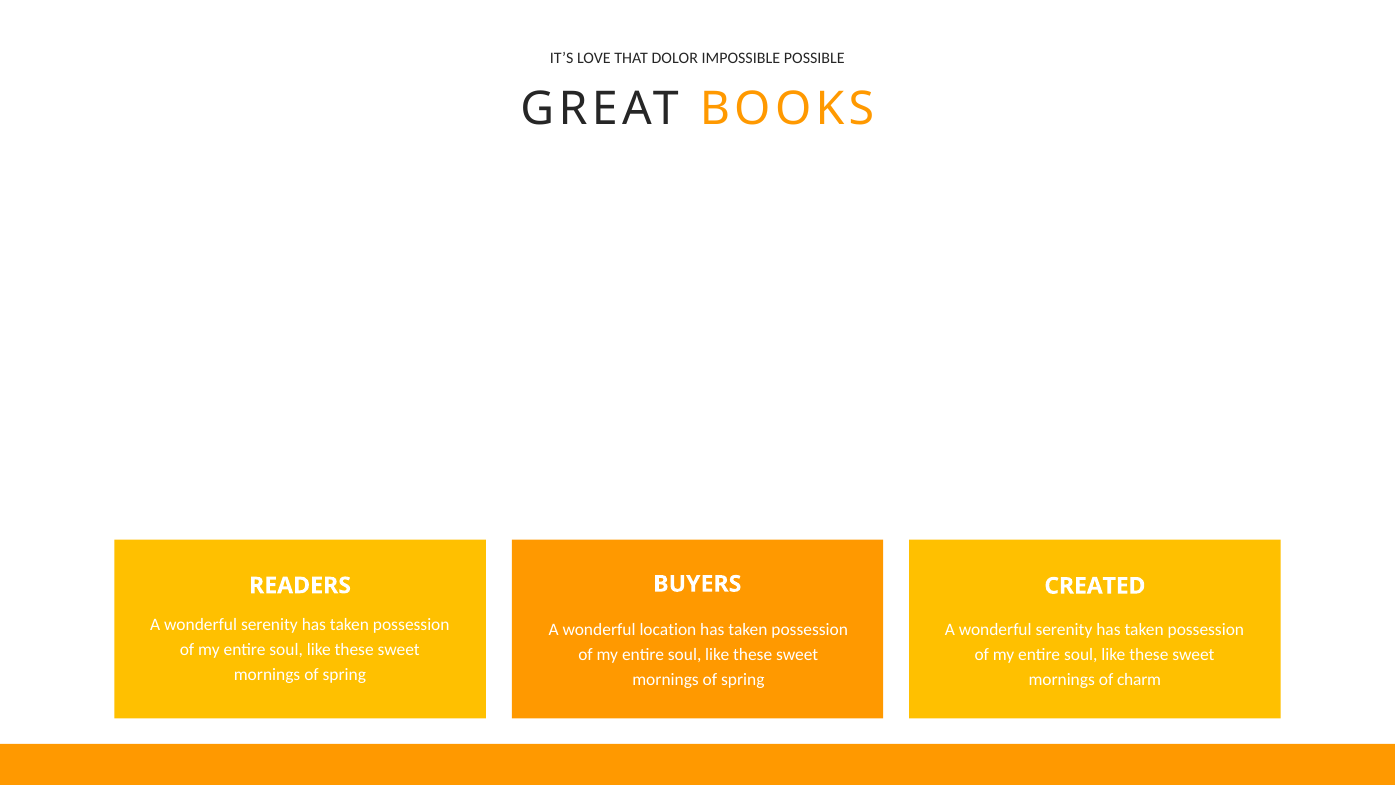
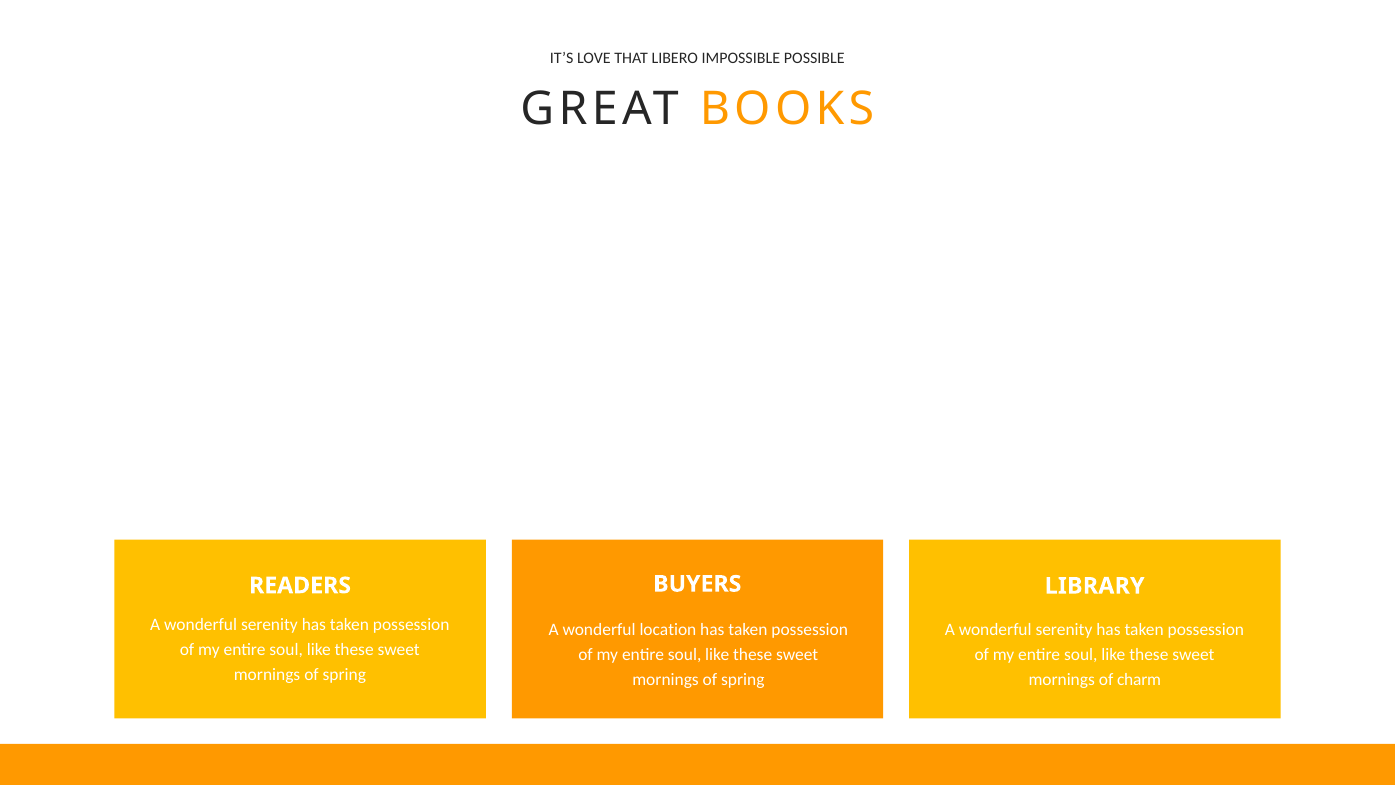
DOLOR: DOLOR -> LIBERO
CREATED: CREATED -> LIBRARY
